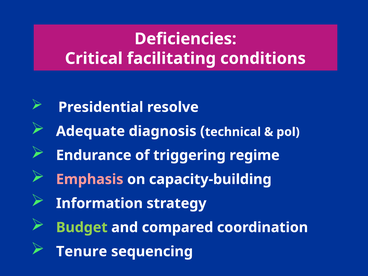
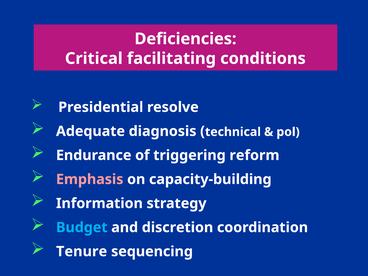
regime: regime -> reform
Budget colour: light green -> light blue
compared: compared -> discretion
